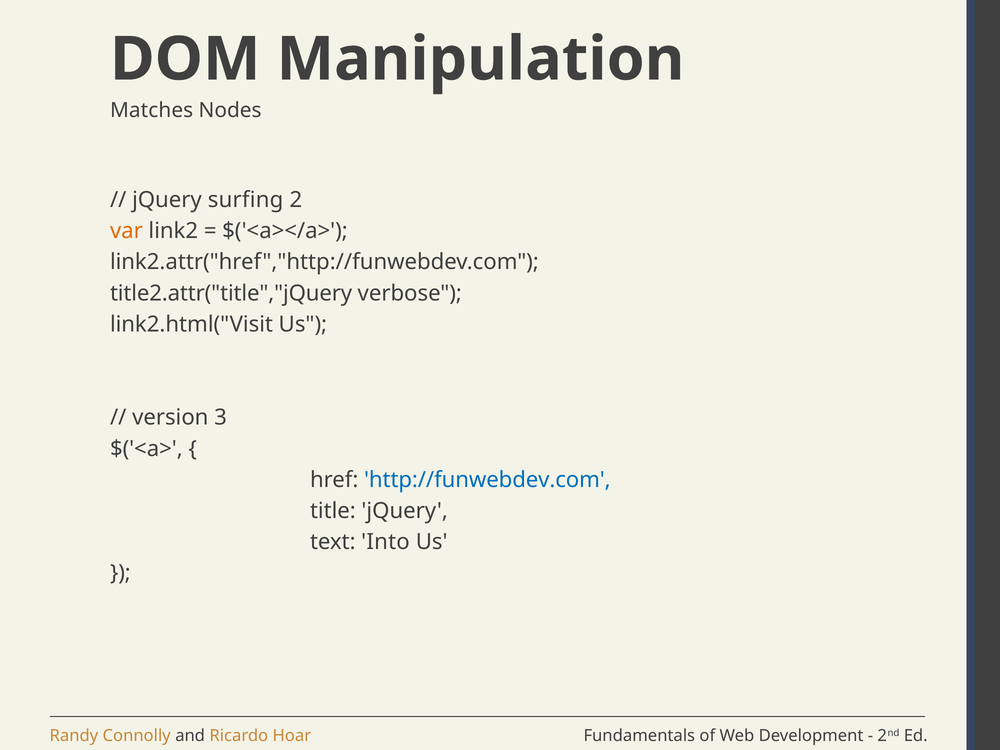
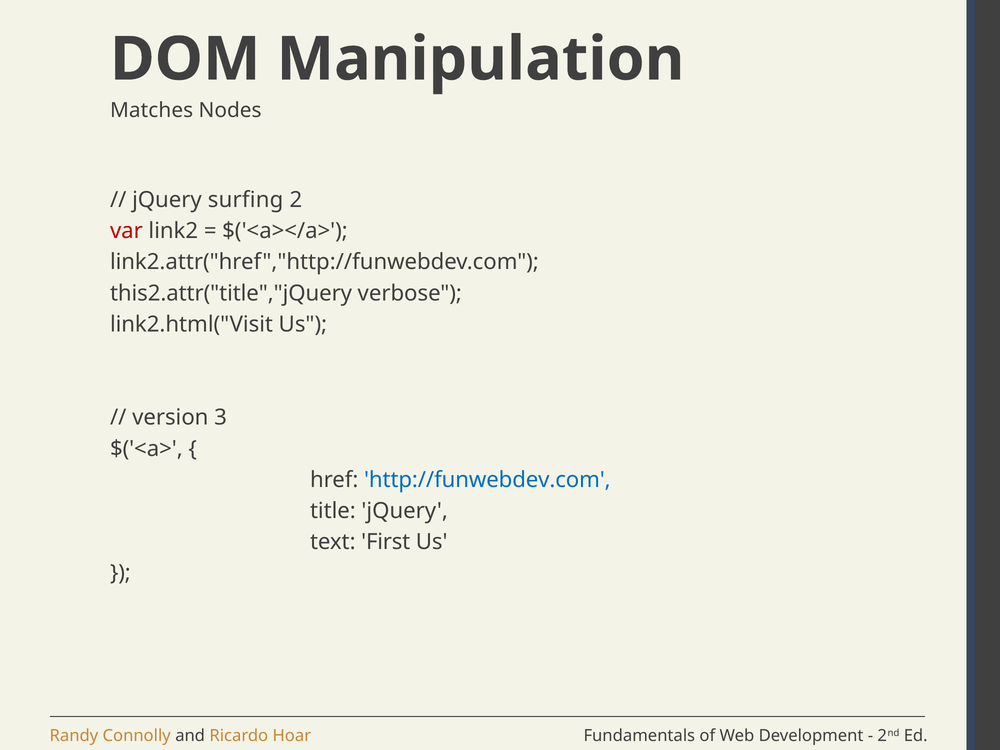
var colour: orange -> red
title2.attr("title","jQuery: title2.attr("title","jQuery -> this2.attr("title","jQuery
Into: Into -> First
